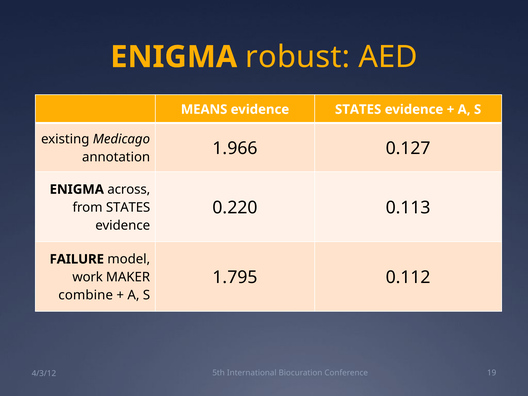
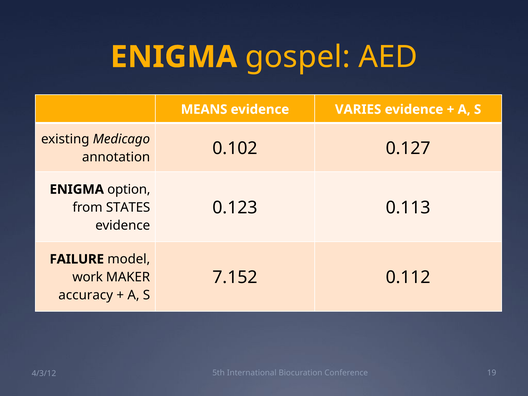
robust: robust -> gospel
evidence STATES: STATES -> VARIES
1.966: 1.966 -> 0.102
across: across -> option
0.220: 0.220 -> 0.123
1.795: 1.795 -> 7.152
combine: combine -> accuracy
